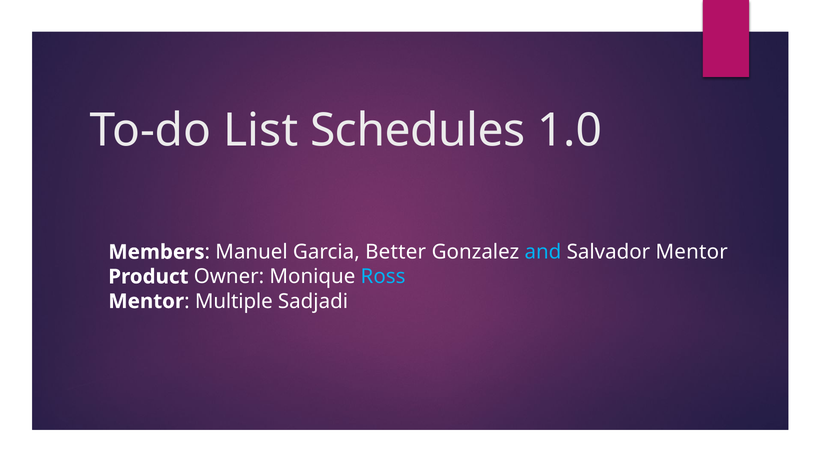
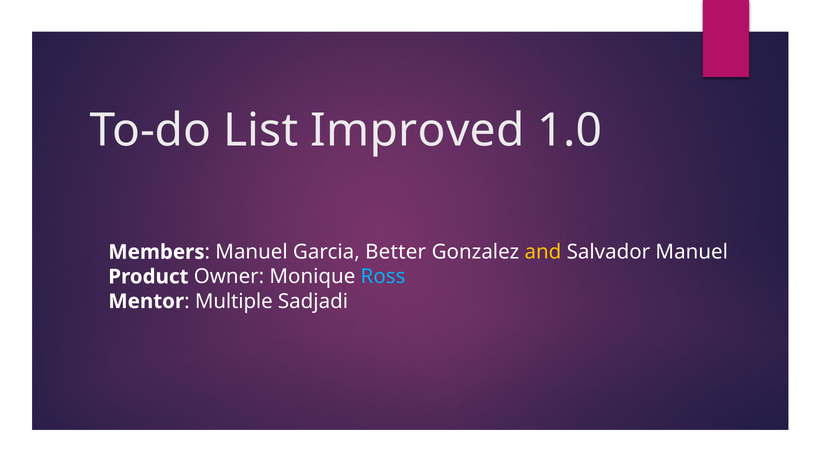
Schedules: Schedules -> Improved
and colour: light blue -> yellow
Salvador Mentor: Mentor -> Manuel
